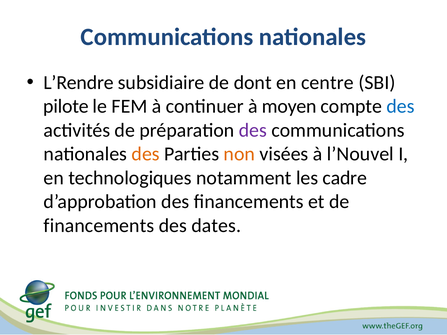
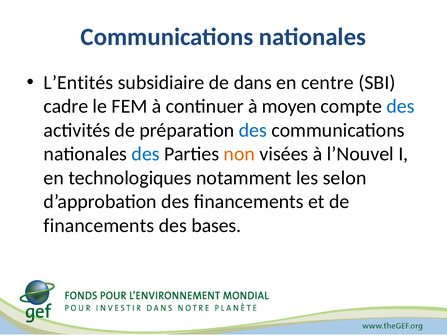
L’Rendre: L’Rendre -> L’Entités
dont: dont -> dans
pilote: pilote -> cadre
des at (253, 130) colour: purple -> blue
des at (146, 154) colour: orange -> blue
cadre: cadre -> selon
dates: dates -> bases
